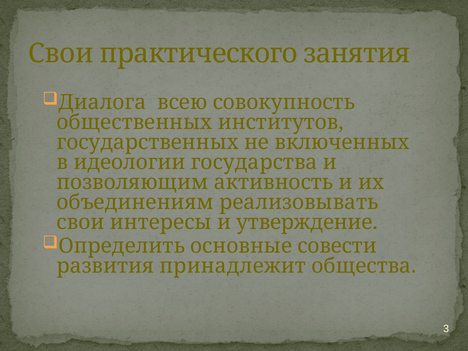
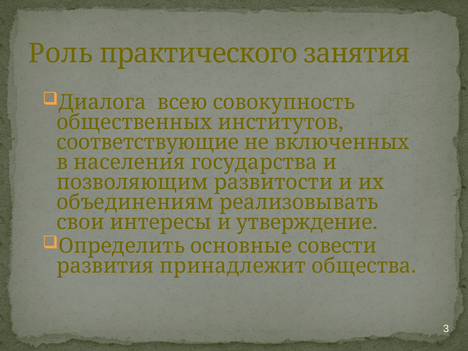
Свои at (61, 53): Свои -> Роль
государственных: государственных -> соответствующие
идеологии: идеологии -> населения
активность: активность -> развитости
